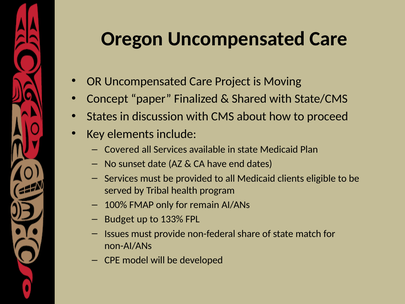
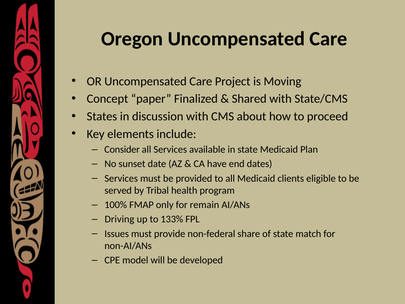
Covered: Covered -> Consider
Budget: Budget -> Driving
